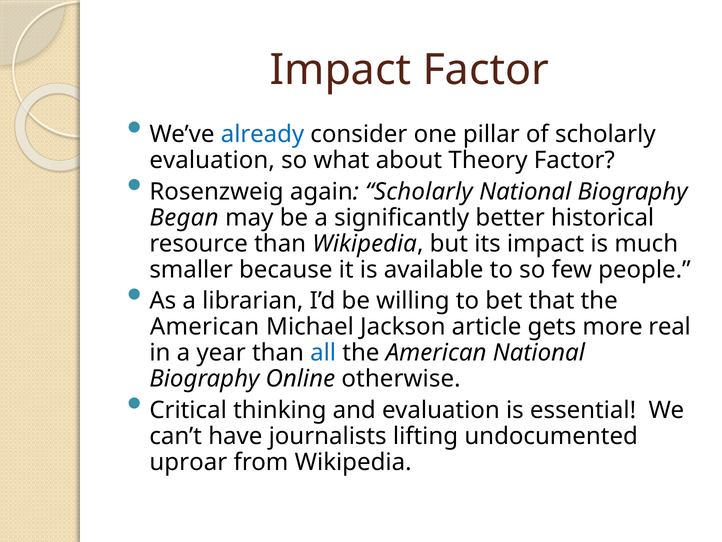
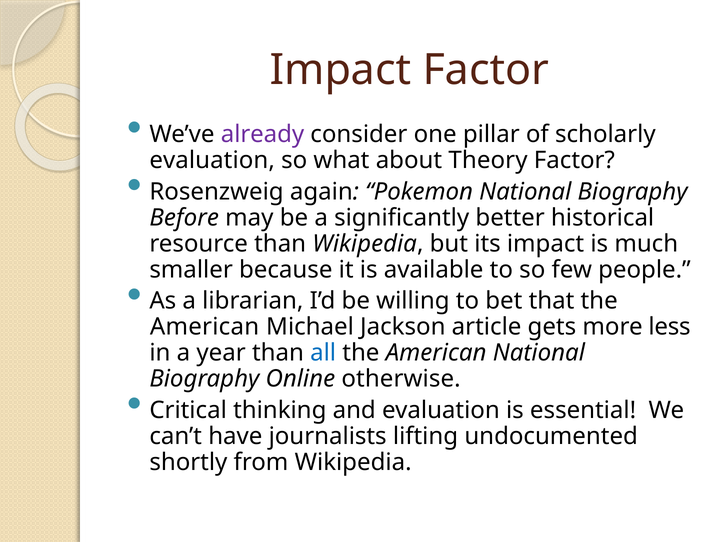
already colour: blue -> purple
again Scholarly: Scholarly -> Pokemon
Began: Began -> Before
real: real -> less
uproar: uproar -> shortly
